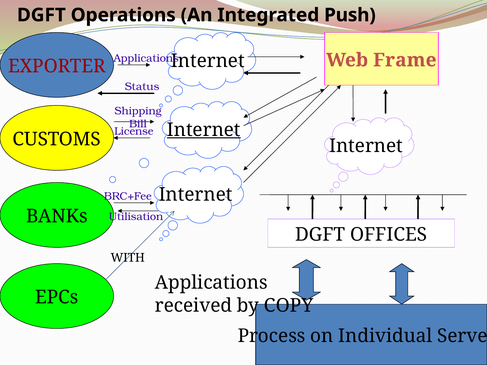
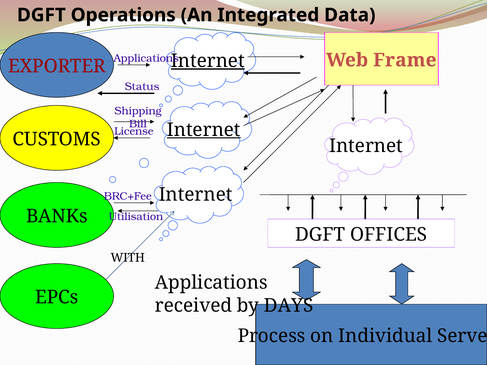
Push: Push -> Data
Internet at (208, 61) underline: none -> present
COPY: COPY -> DAYS
